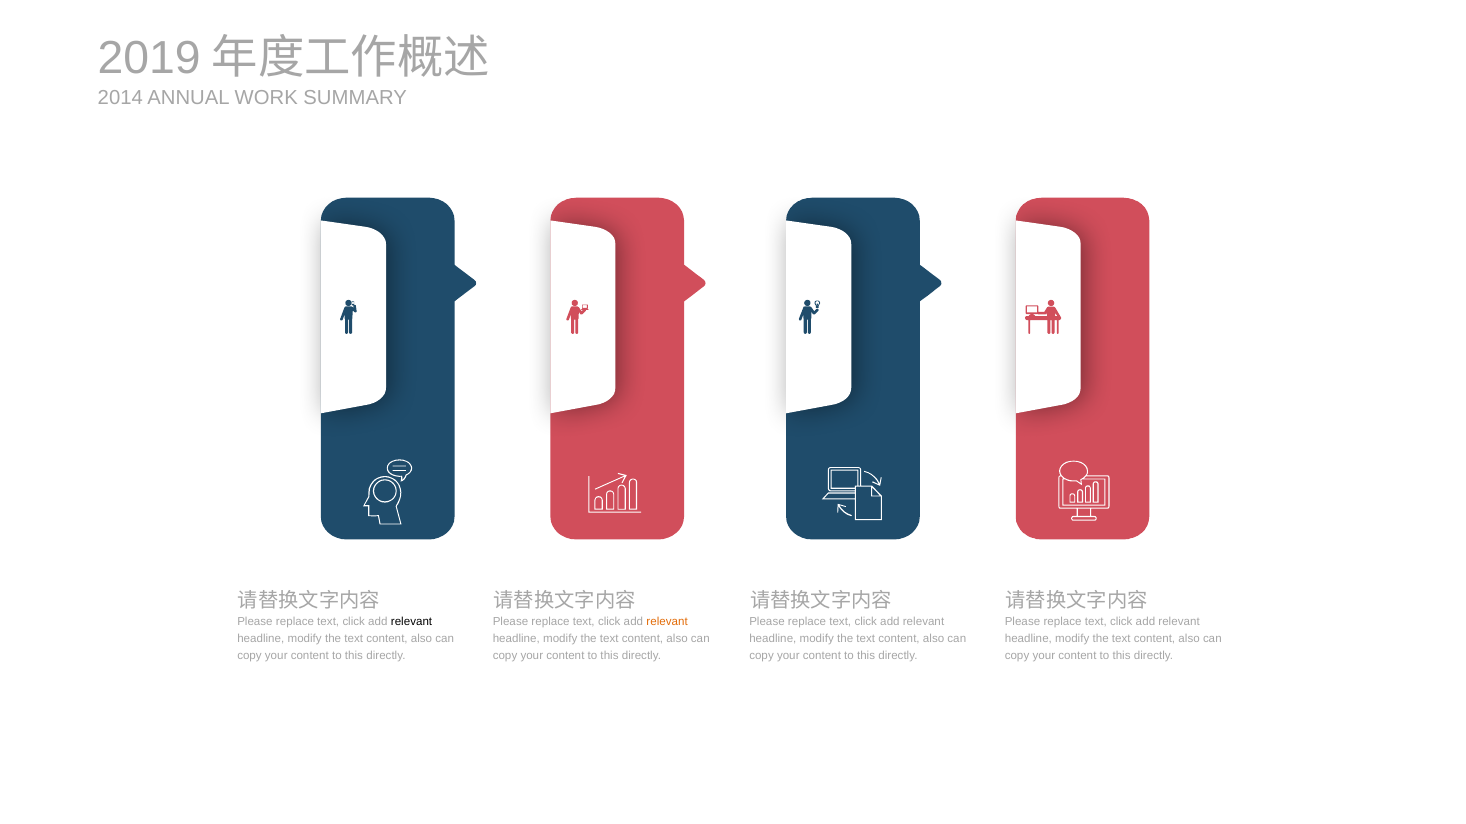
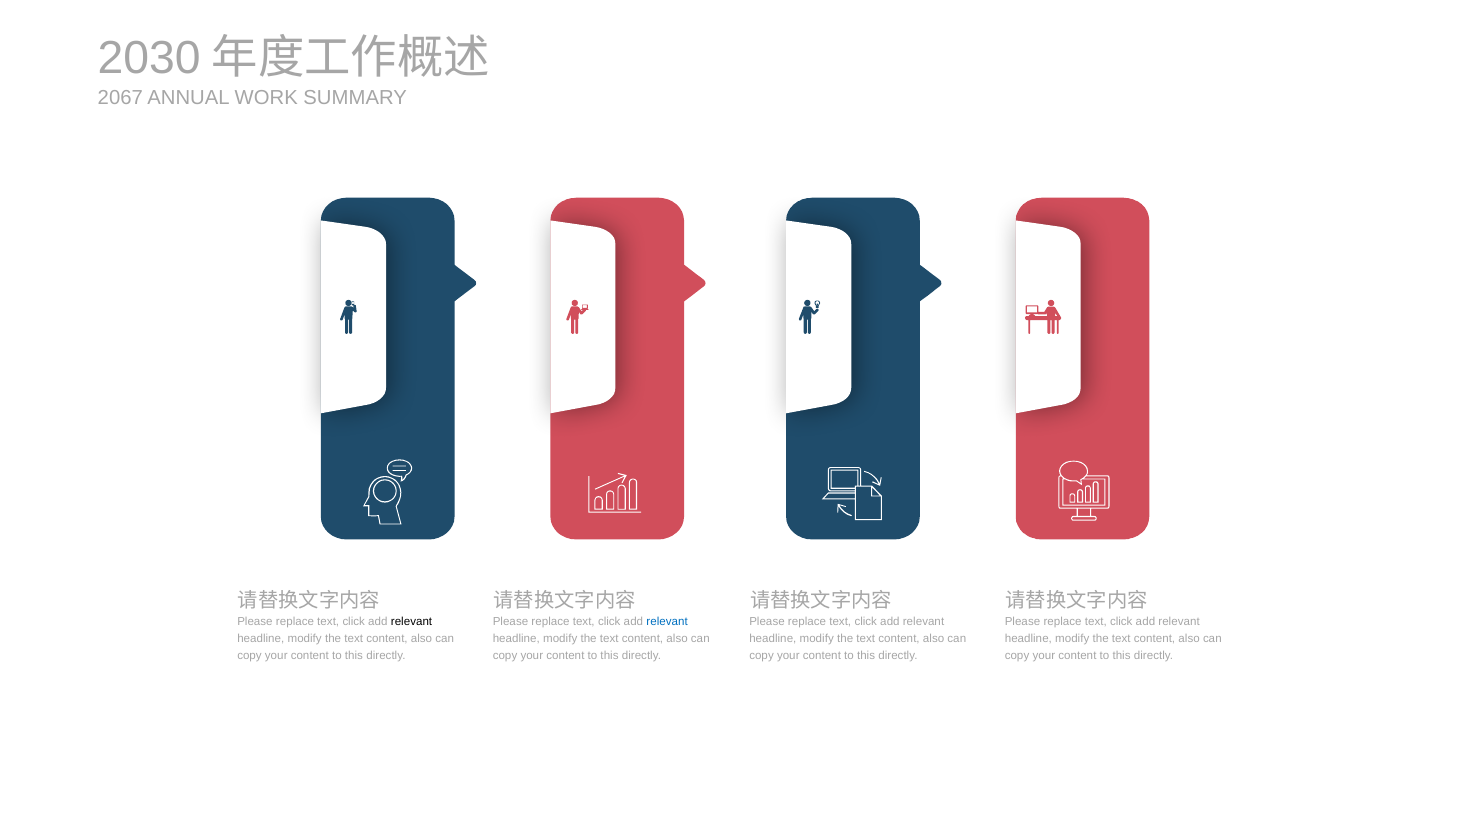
2019: 2019 -> 2030
2014: 2014 -> 2067
relevant at (667, 623) colour: orange -> blue
